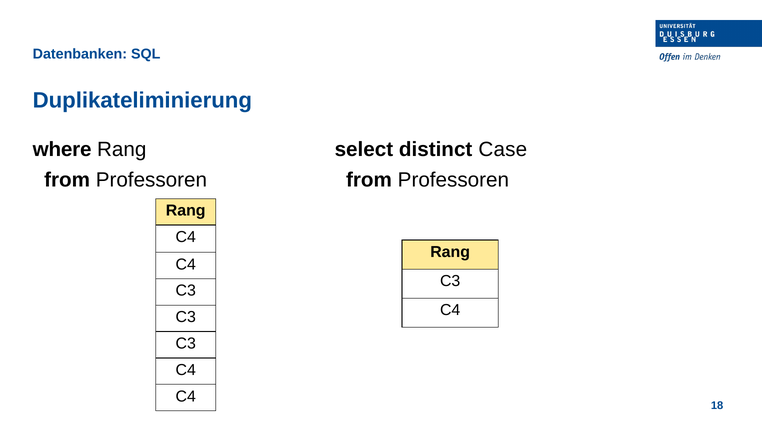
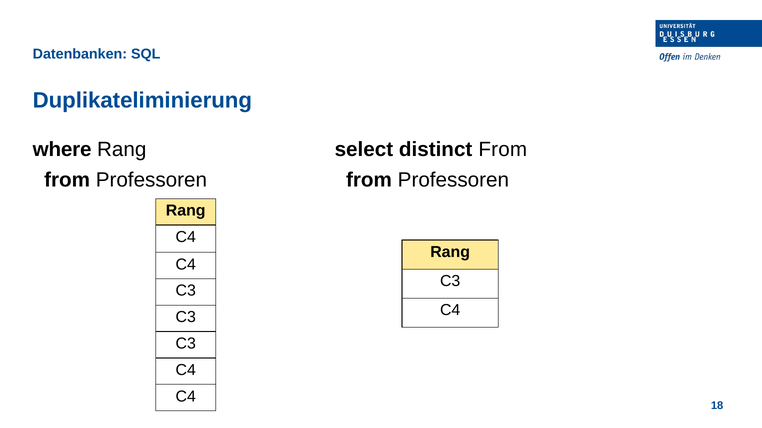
distinct Case: Case -> From
